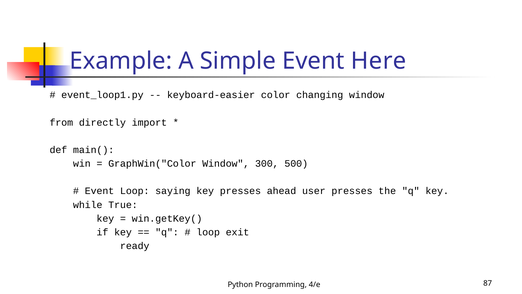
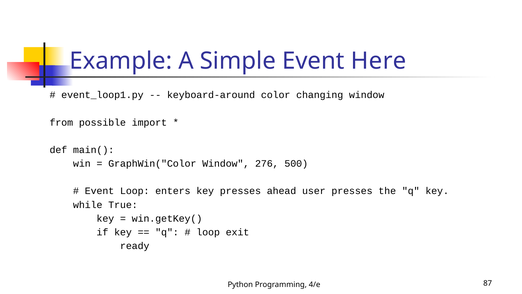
keyboard-easier: keyboard-easier -> keyboard-around
directly: directly -> possible
300: 300 -> 276
saying: saying -> enters
